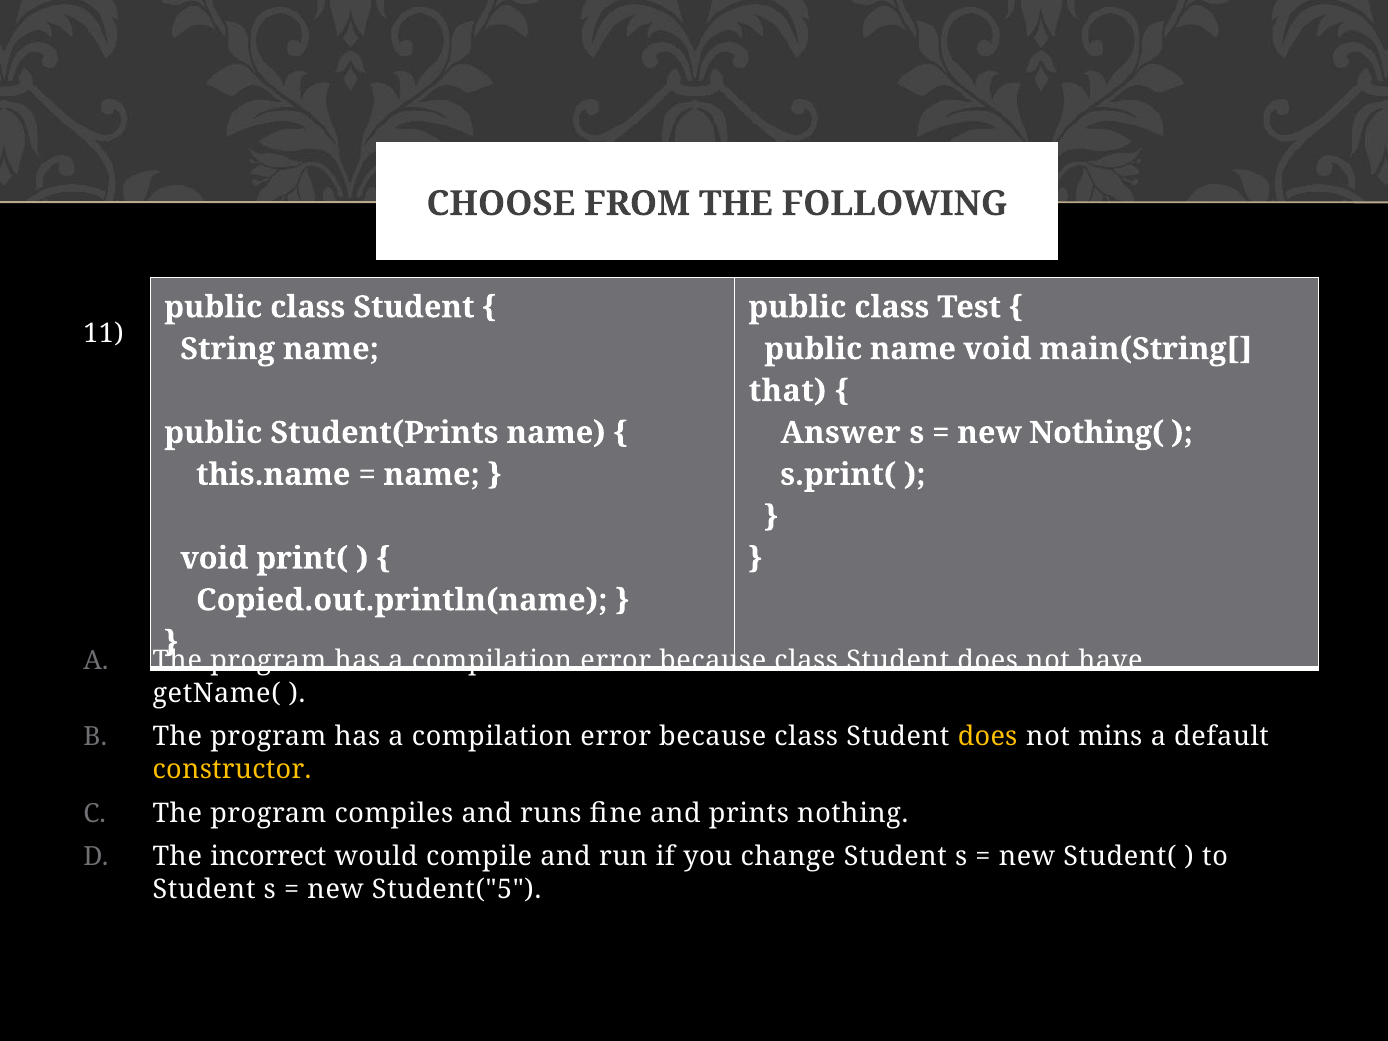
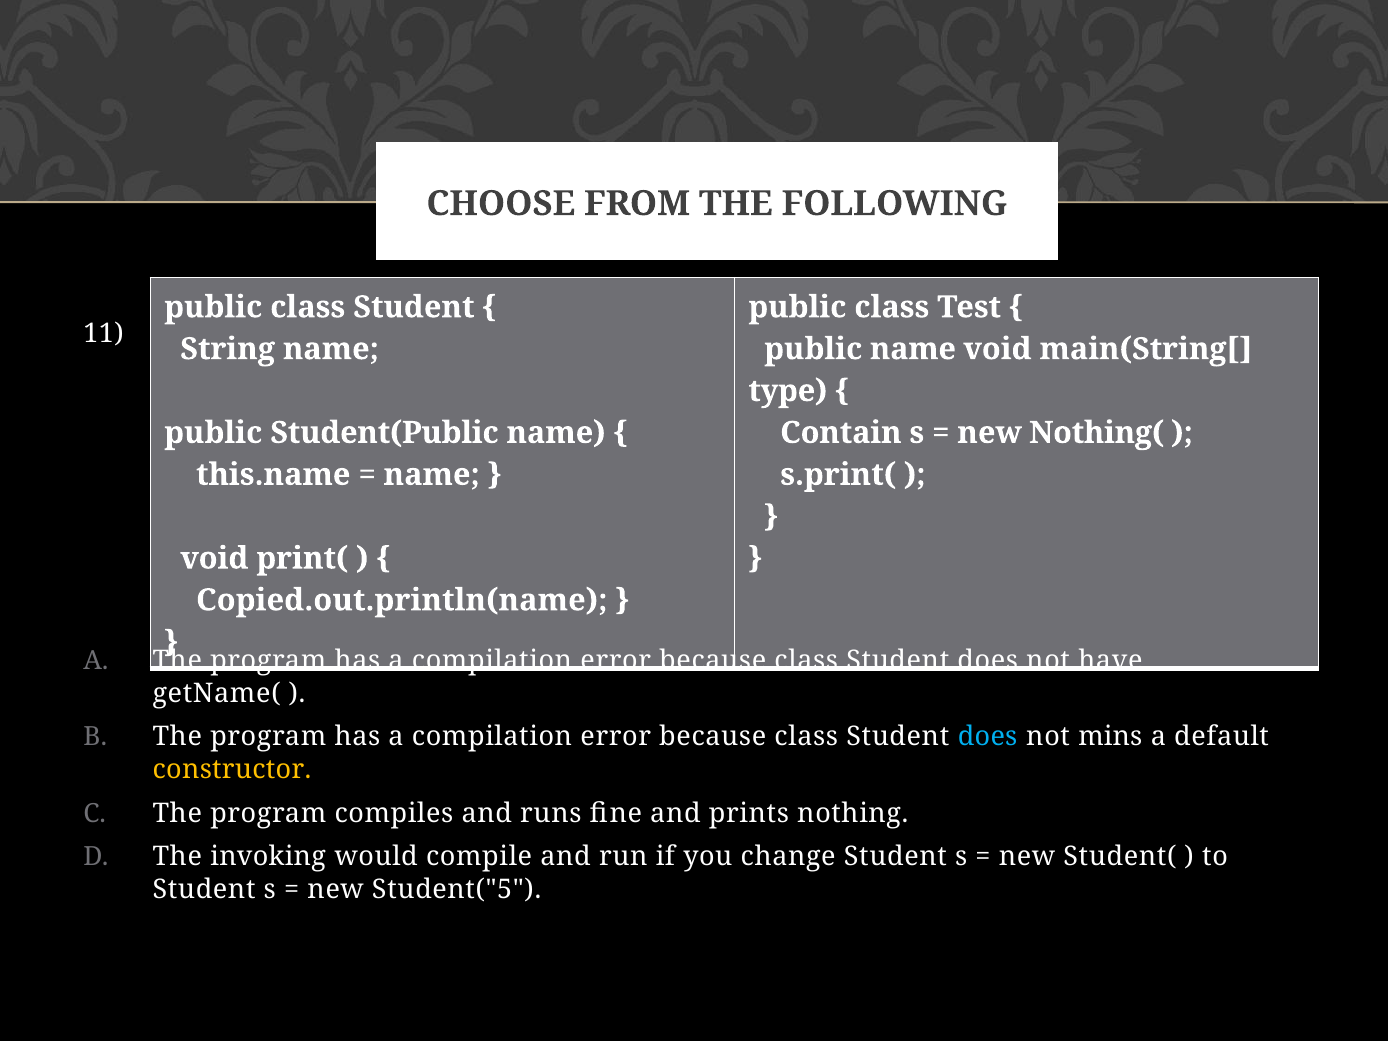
that: that -> type
Student(Prints: Student(Prints -> Student(Public
Answer: Answer -> Contain
does at (988, 737) colour: yellow -> light blue
incorrect: incorrect -> invoking
